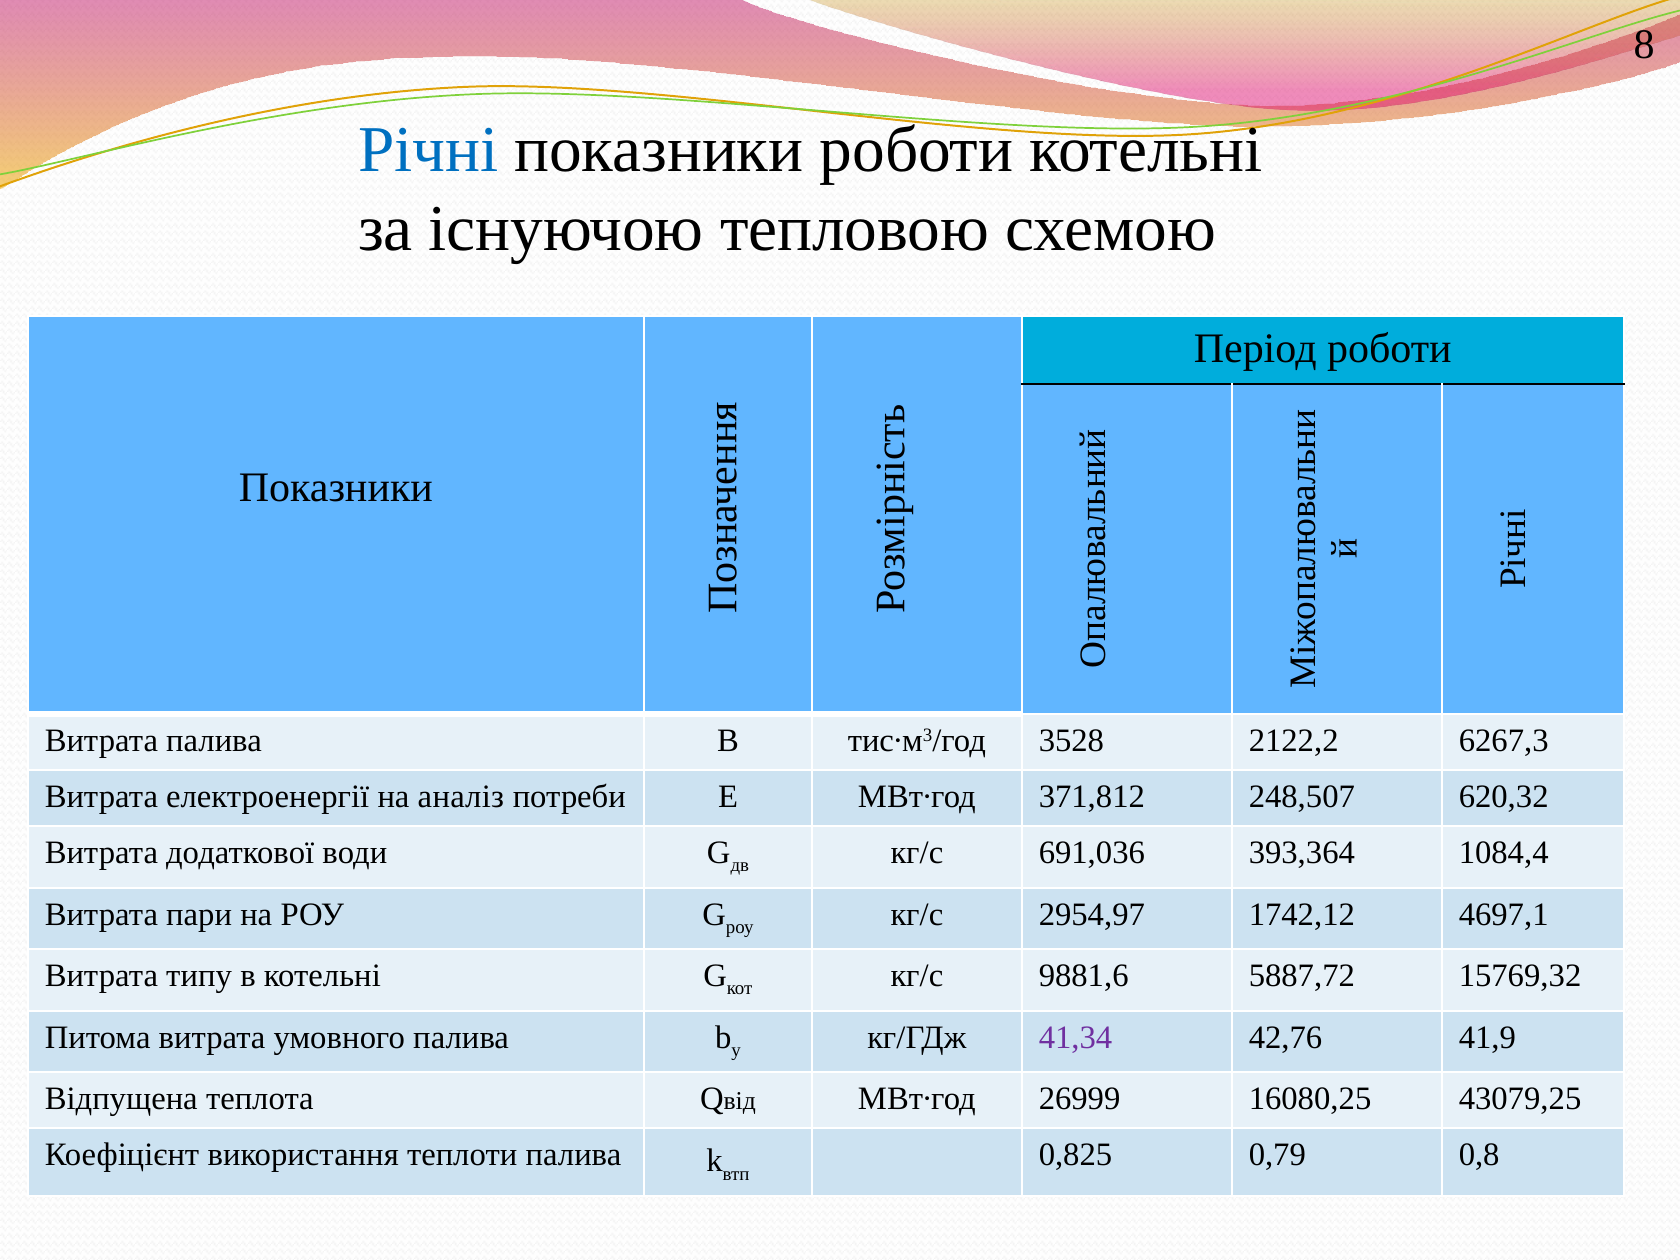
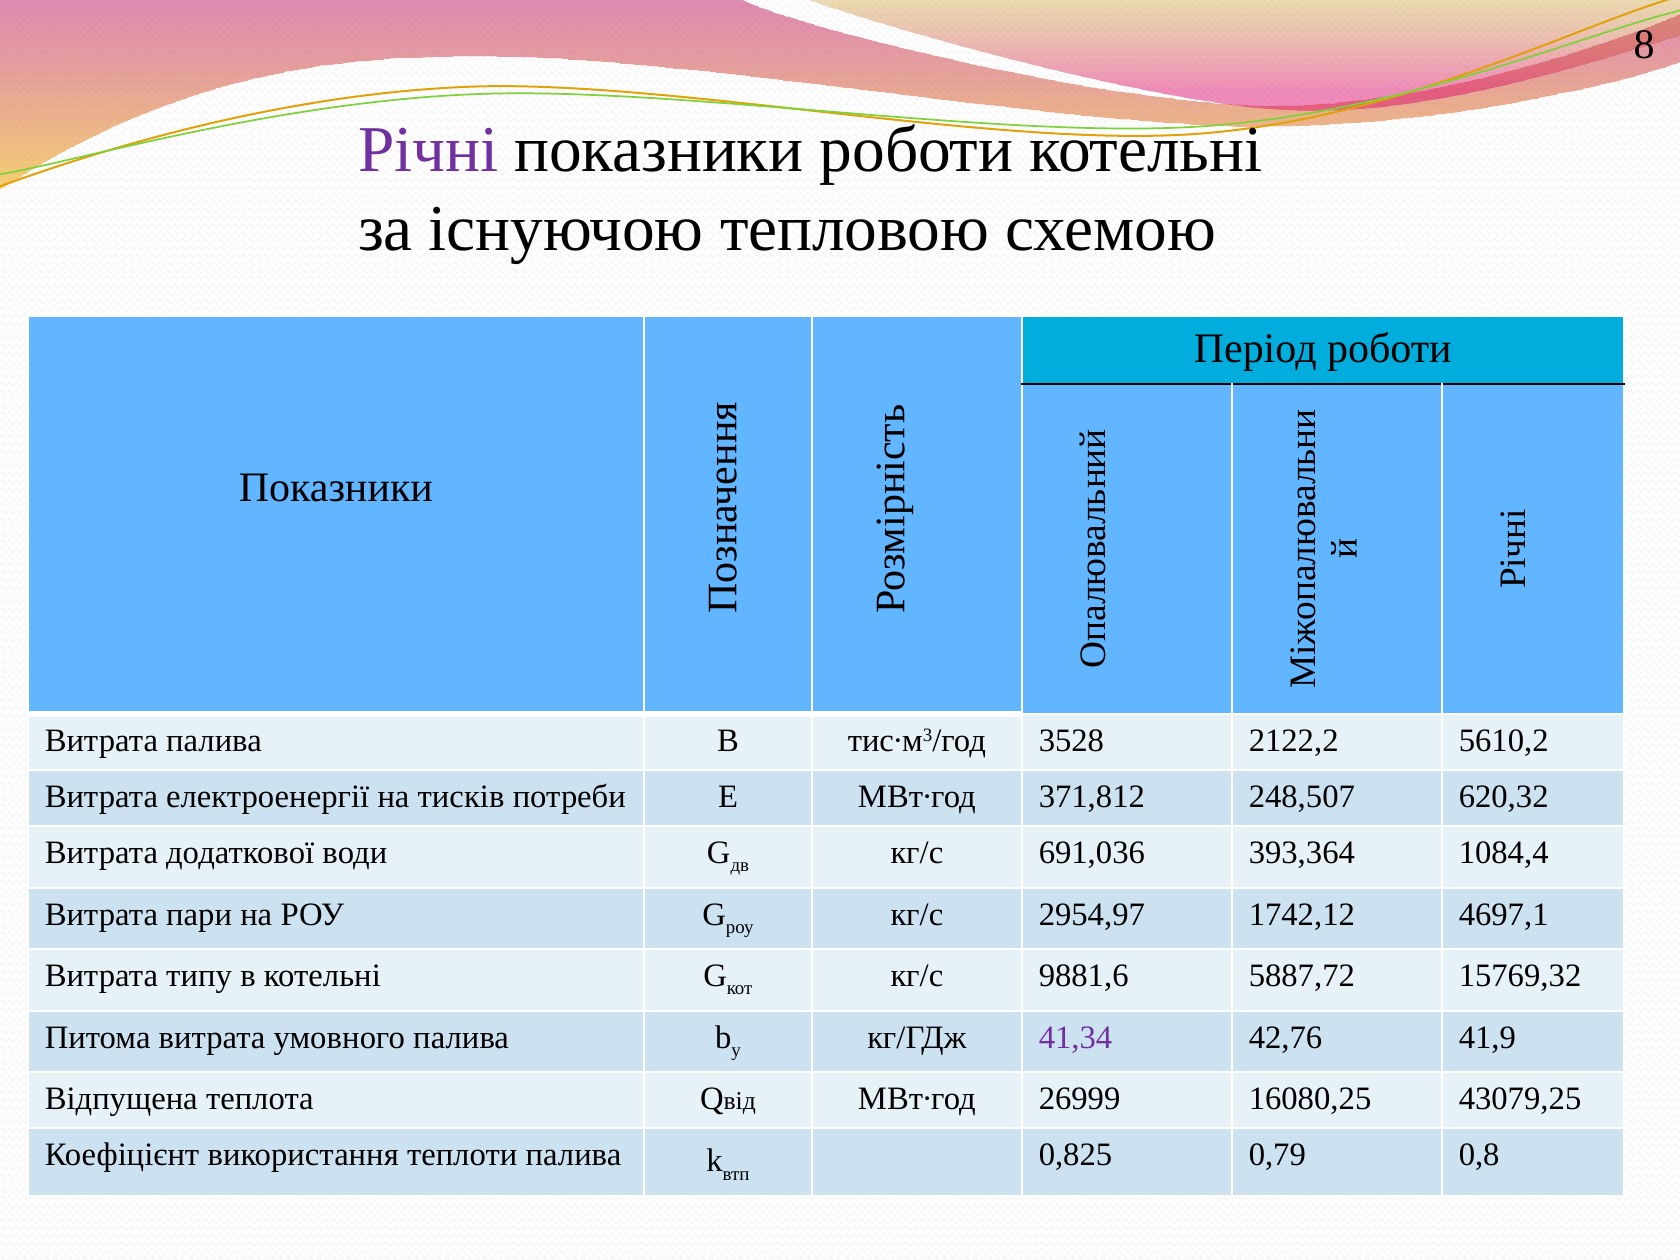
Річні colour: blue -> purple
6267,3: 6267,3 -> 5610,2
аналіз: аналіз -> тисків
